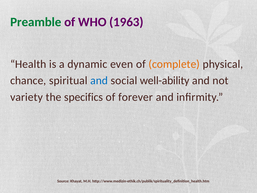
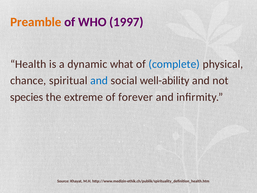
Preamble colour: green -> orange
1963: 1963 -> 1997
even: even -> what
complete colour: orange -> blue
variety: variety -> species
specifics: specifics -> extreme
